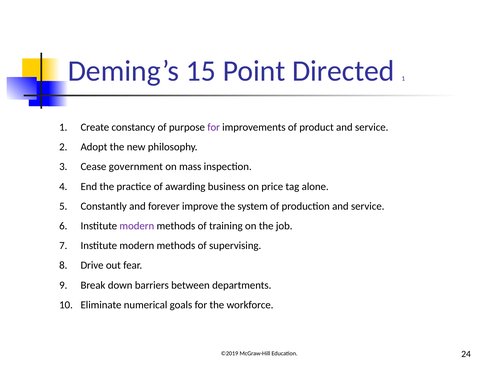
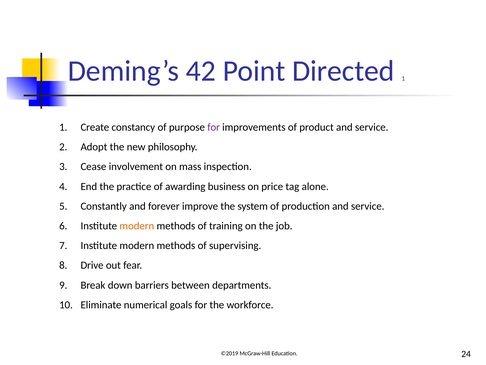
15: 15 -> 42
government: government -> involvement
modern at (137, 226) colour: purple -> orange
